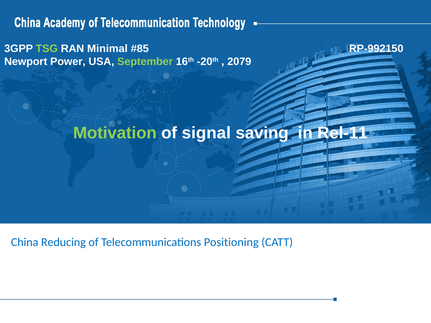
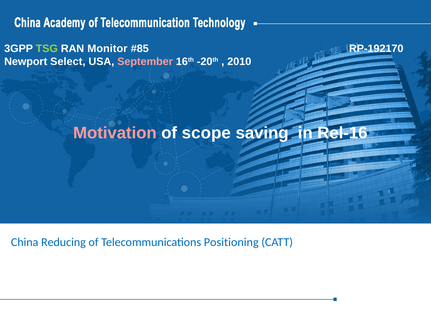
Minimal: Minimal -> Monitor
RP-992150: RP-992150 -> RP-192170
Power: Power -> Select
September colour: light green -> pink
2079: 2079 -> 2010
Motivation colour: light green -> pink
signal: signal -> scope
Rel-11: Rel-11 -> Rel-16
